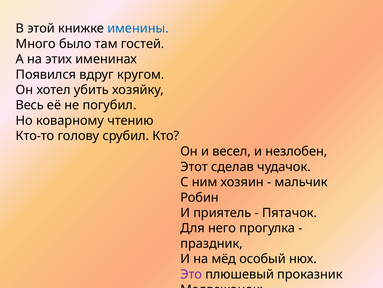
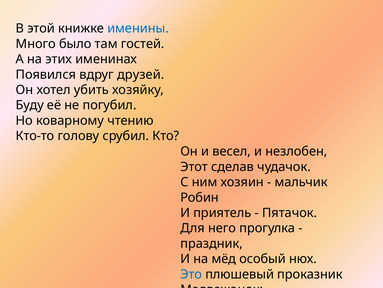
кругом: кругом -> друзей
Весь: Весь -> Буду
Это colour: purple -> blue
